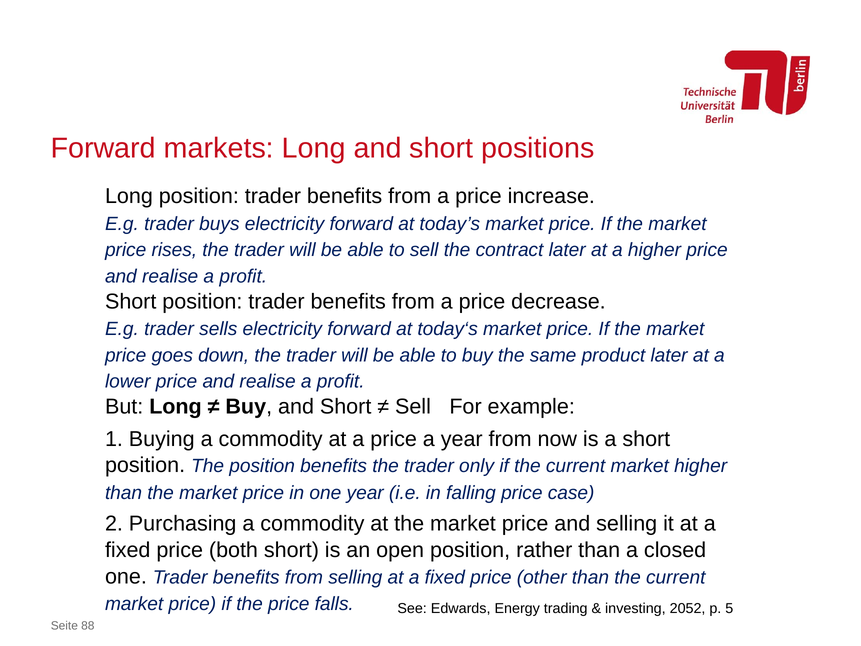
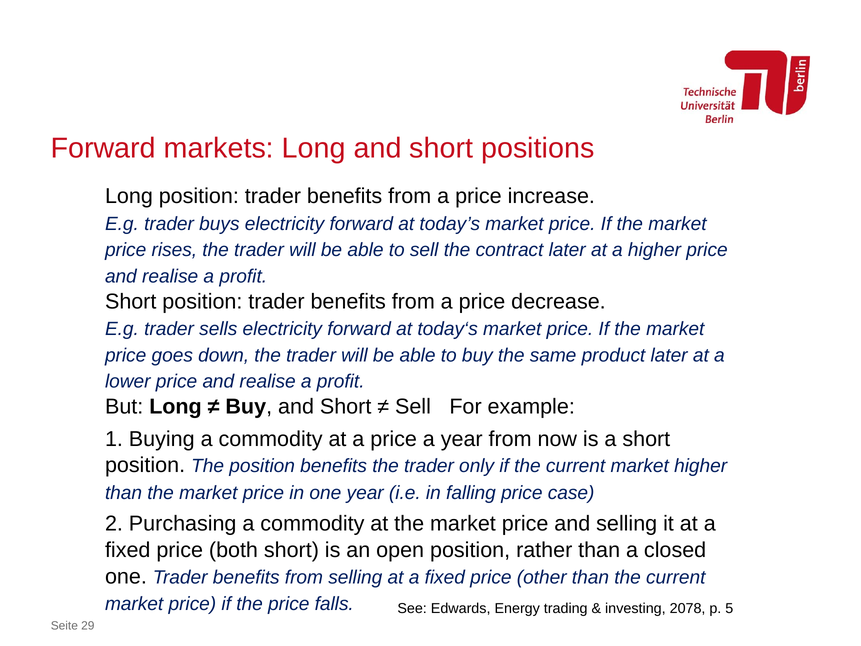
2052: 2052 -> 2078
88: 88 -> 29
